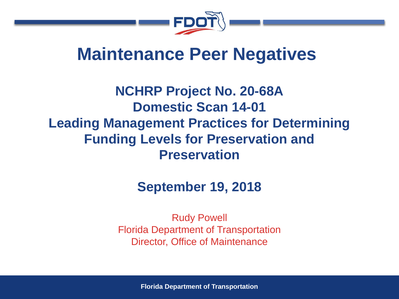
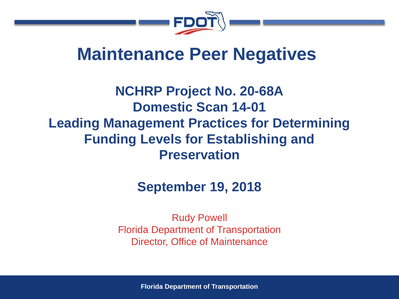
for Preservation: Preservation -> Establishing
